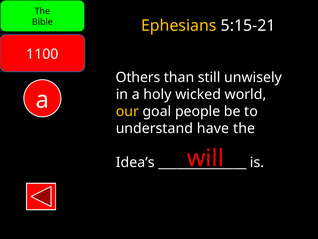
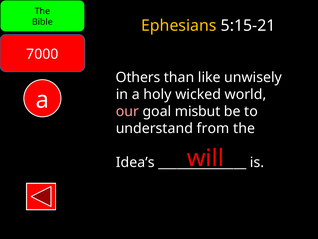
1100: 1100 -> 7000
still: still -> like
our colour: yellow -> pink
people: people -> misbut
have: have -> from
